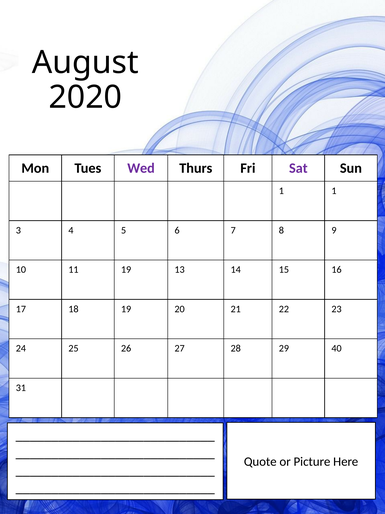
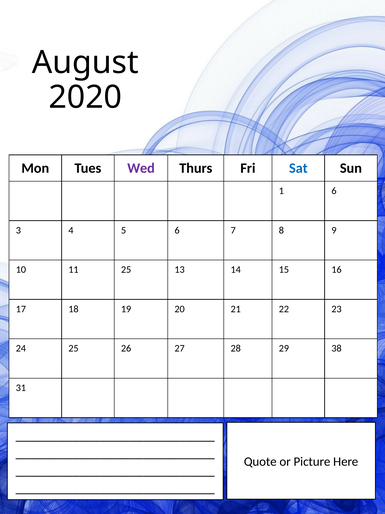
Sat colour: purple -> blue
1 1: 1 -> 6
11 19: 19 -> 25
40: 40 -> 38
